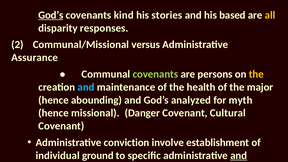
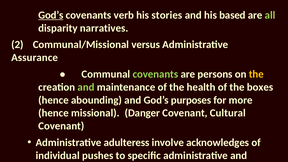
kind: kind -> verb
all colour: yellow -> light green
responses: responses -> narratives
and at (86, 87) colour: light blue -> light green
major: major -> boxes
analyzed: analyzed -> purposes
myth: myth -> more
conviction: conviction -> adulteress
establishment: establishment -> acknowledges
ground: ground -> pushes
and at (239, 155) underline: present -> none
